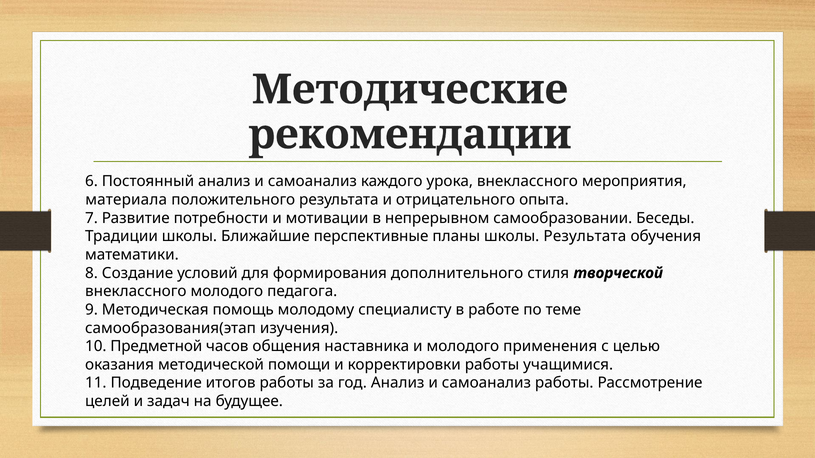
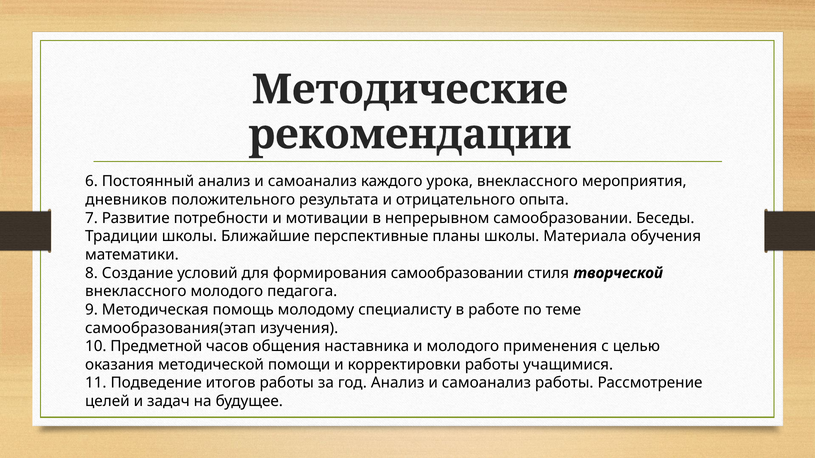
материала: материала -> дневников
школы Результата: Результата -> Материала
формирования дополнительного: дополнительного -> самообразовании
